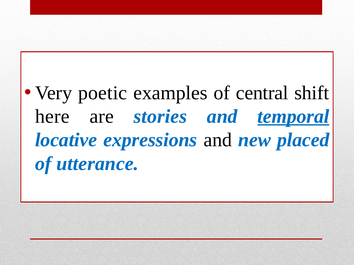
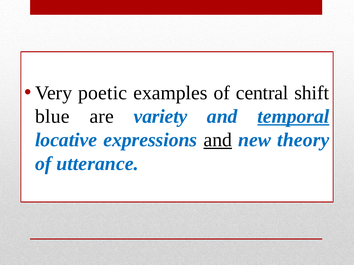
here: here -> blue
stories: stories -> variety
and at (218, 140) underline: none -> present
placed: placed -> theory
